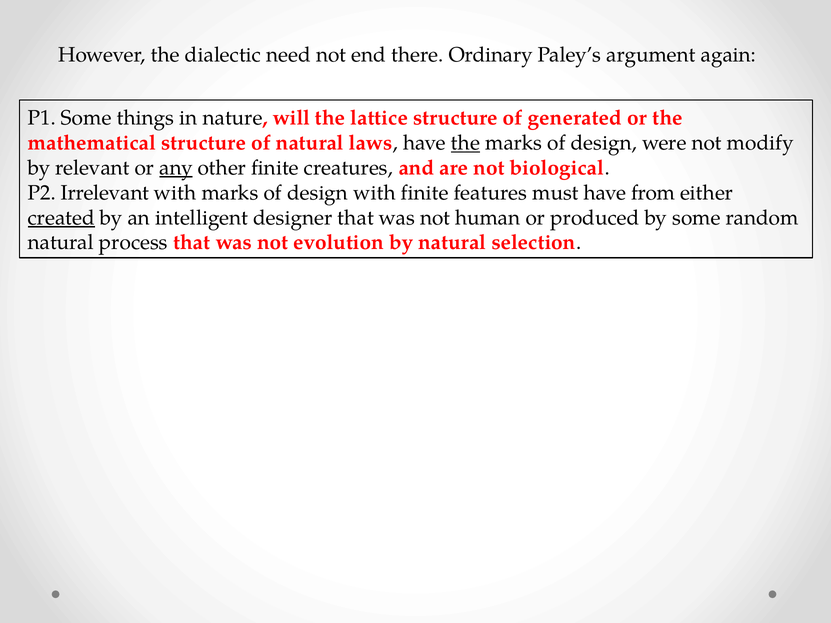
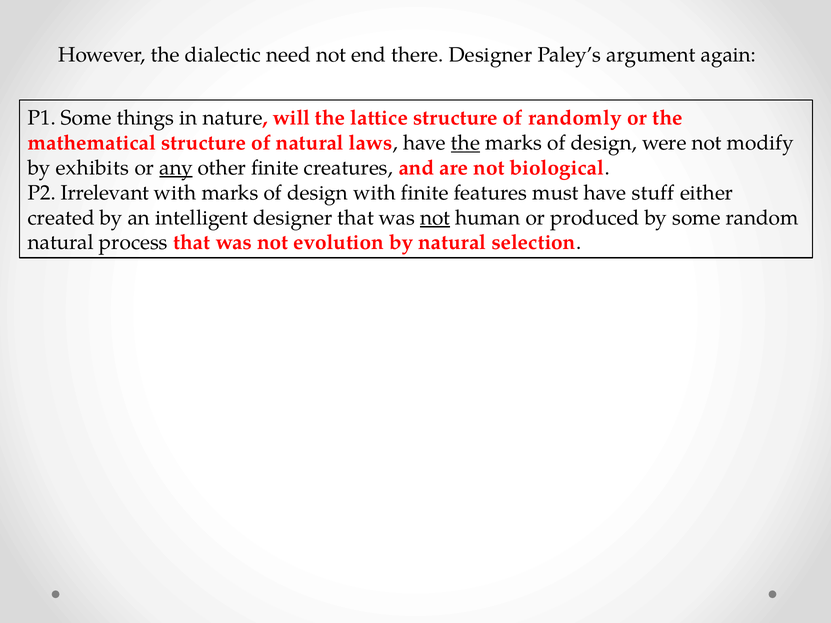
there Ordinary: Ordinary -> Designer
generated: generated -> randomly
relevant: relevant -> exhibits
from: from -> stuff
created underline: present -> none
not at (435, 218) underline: none -> present
